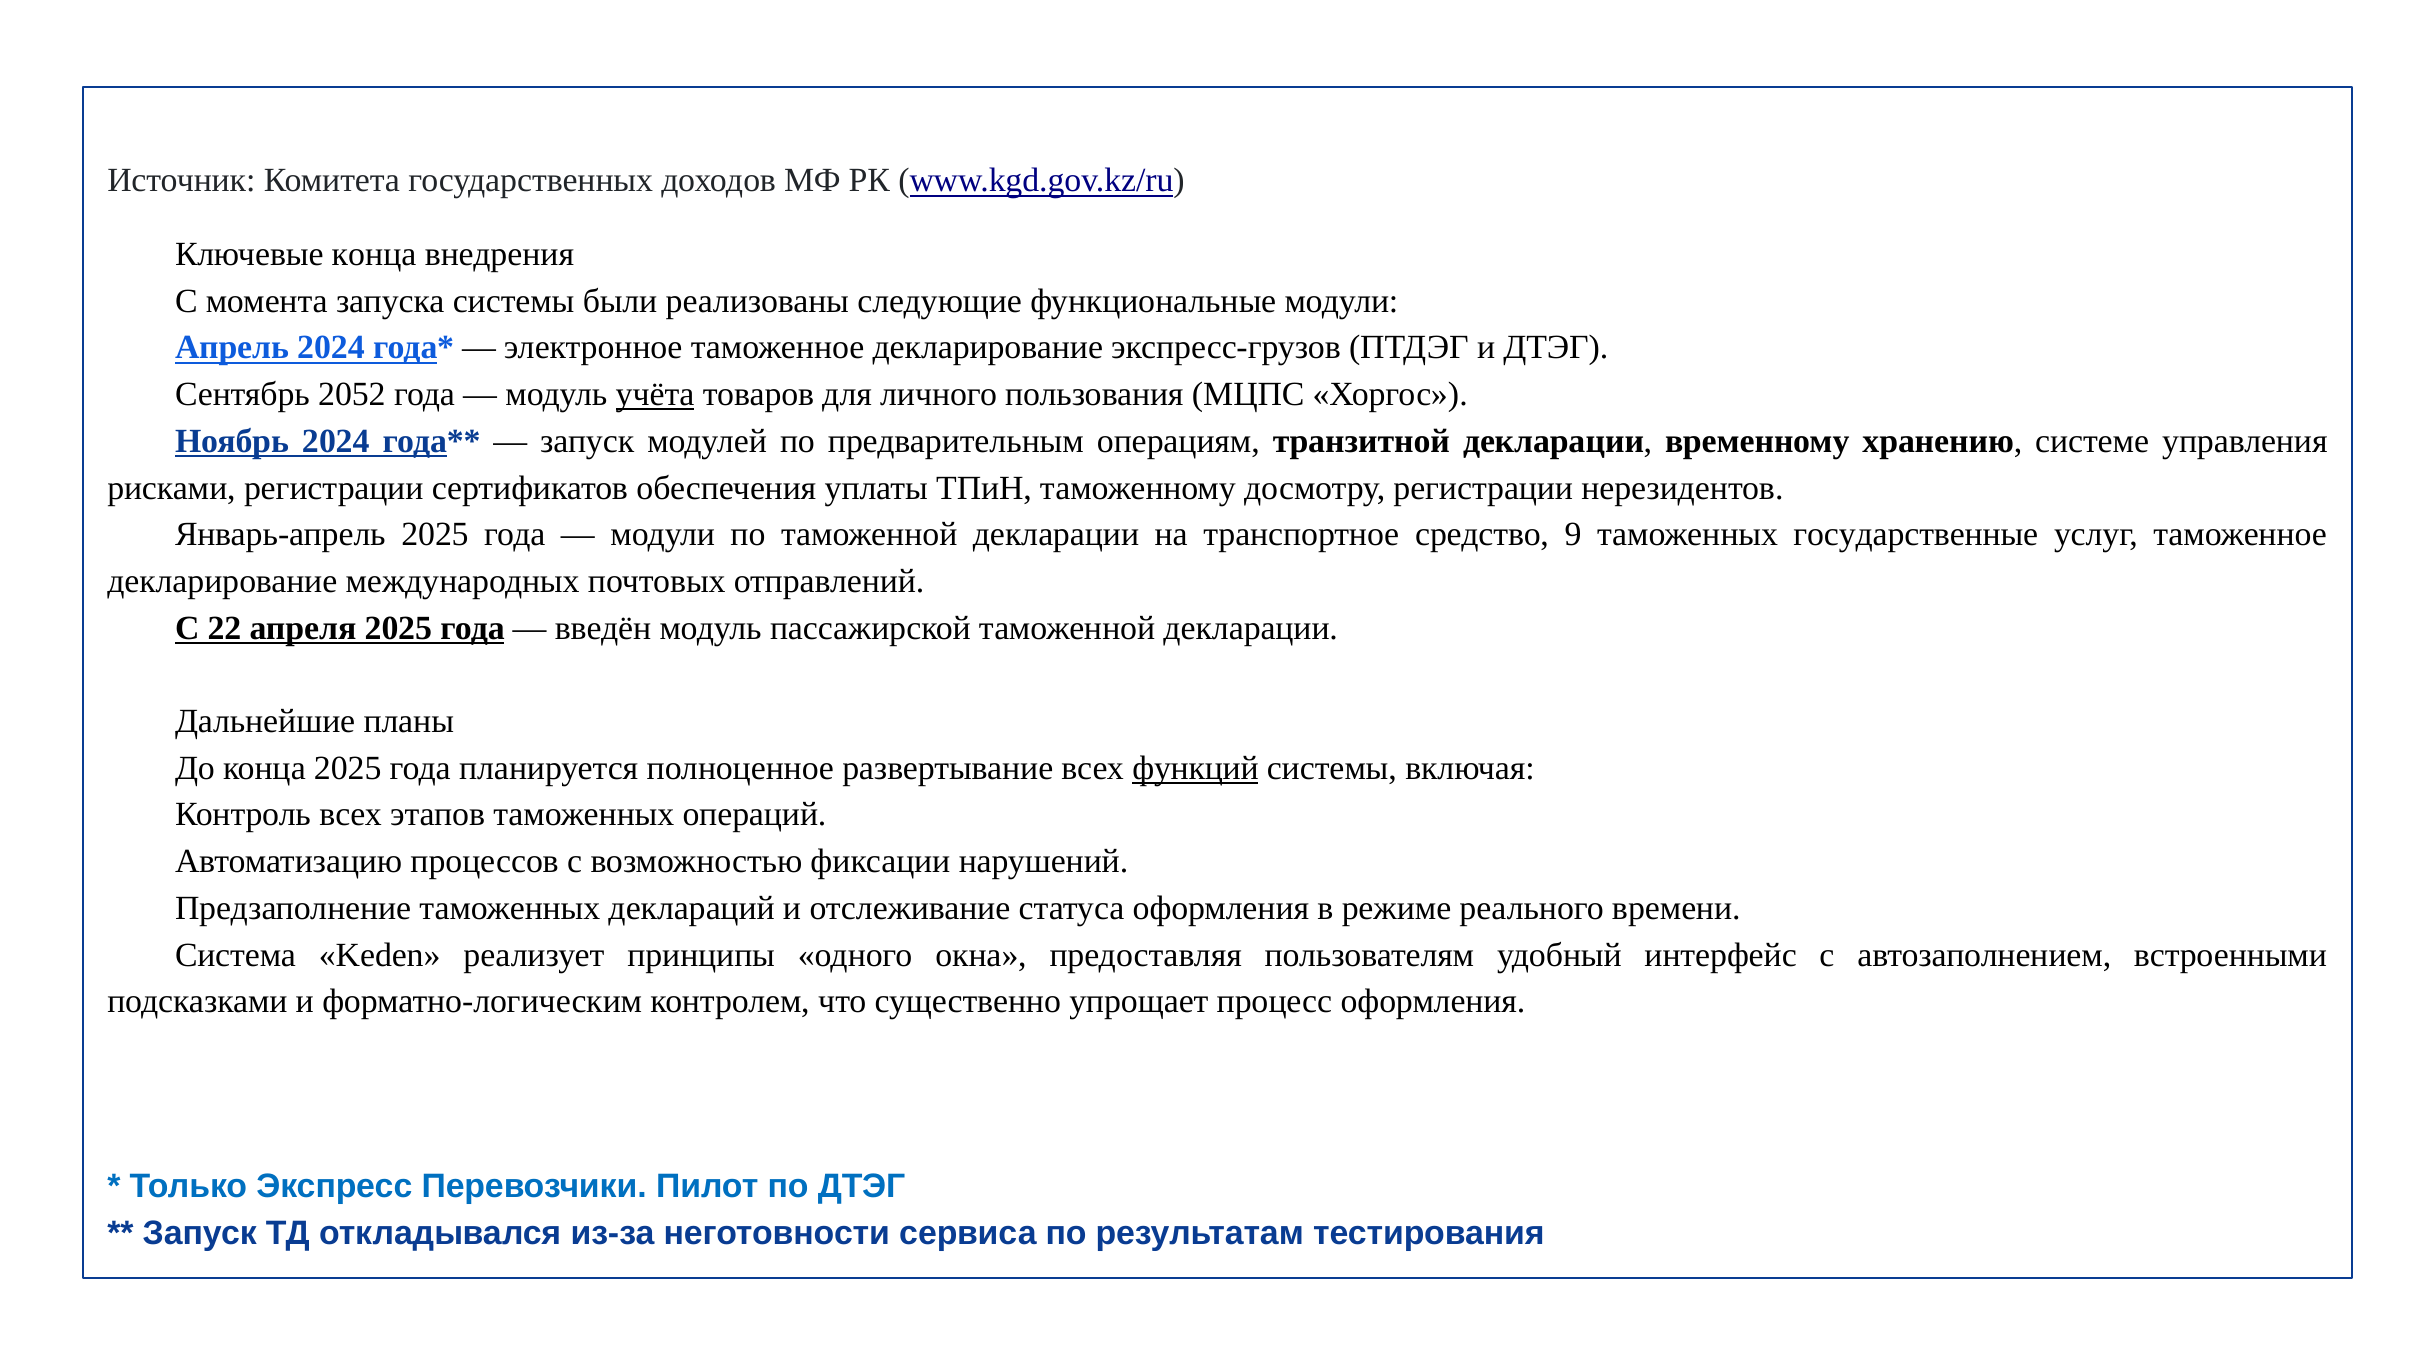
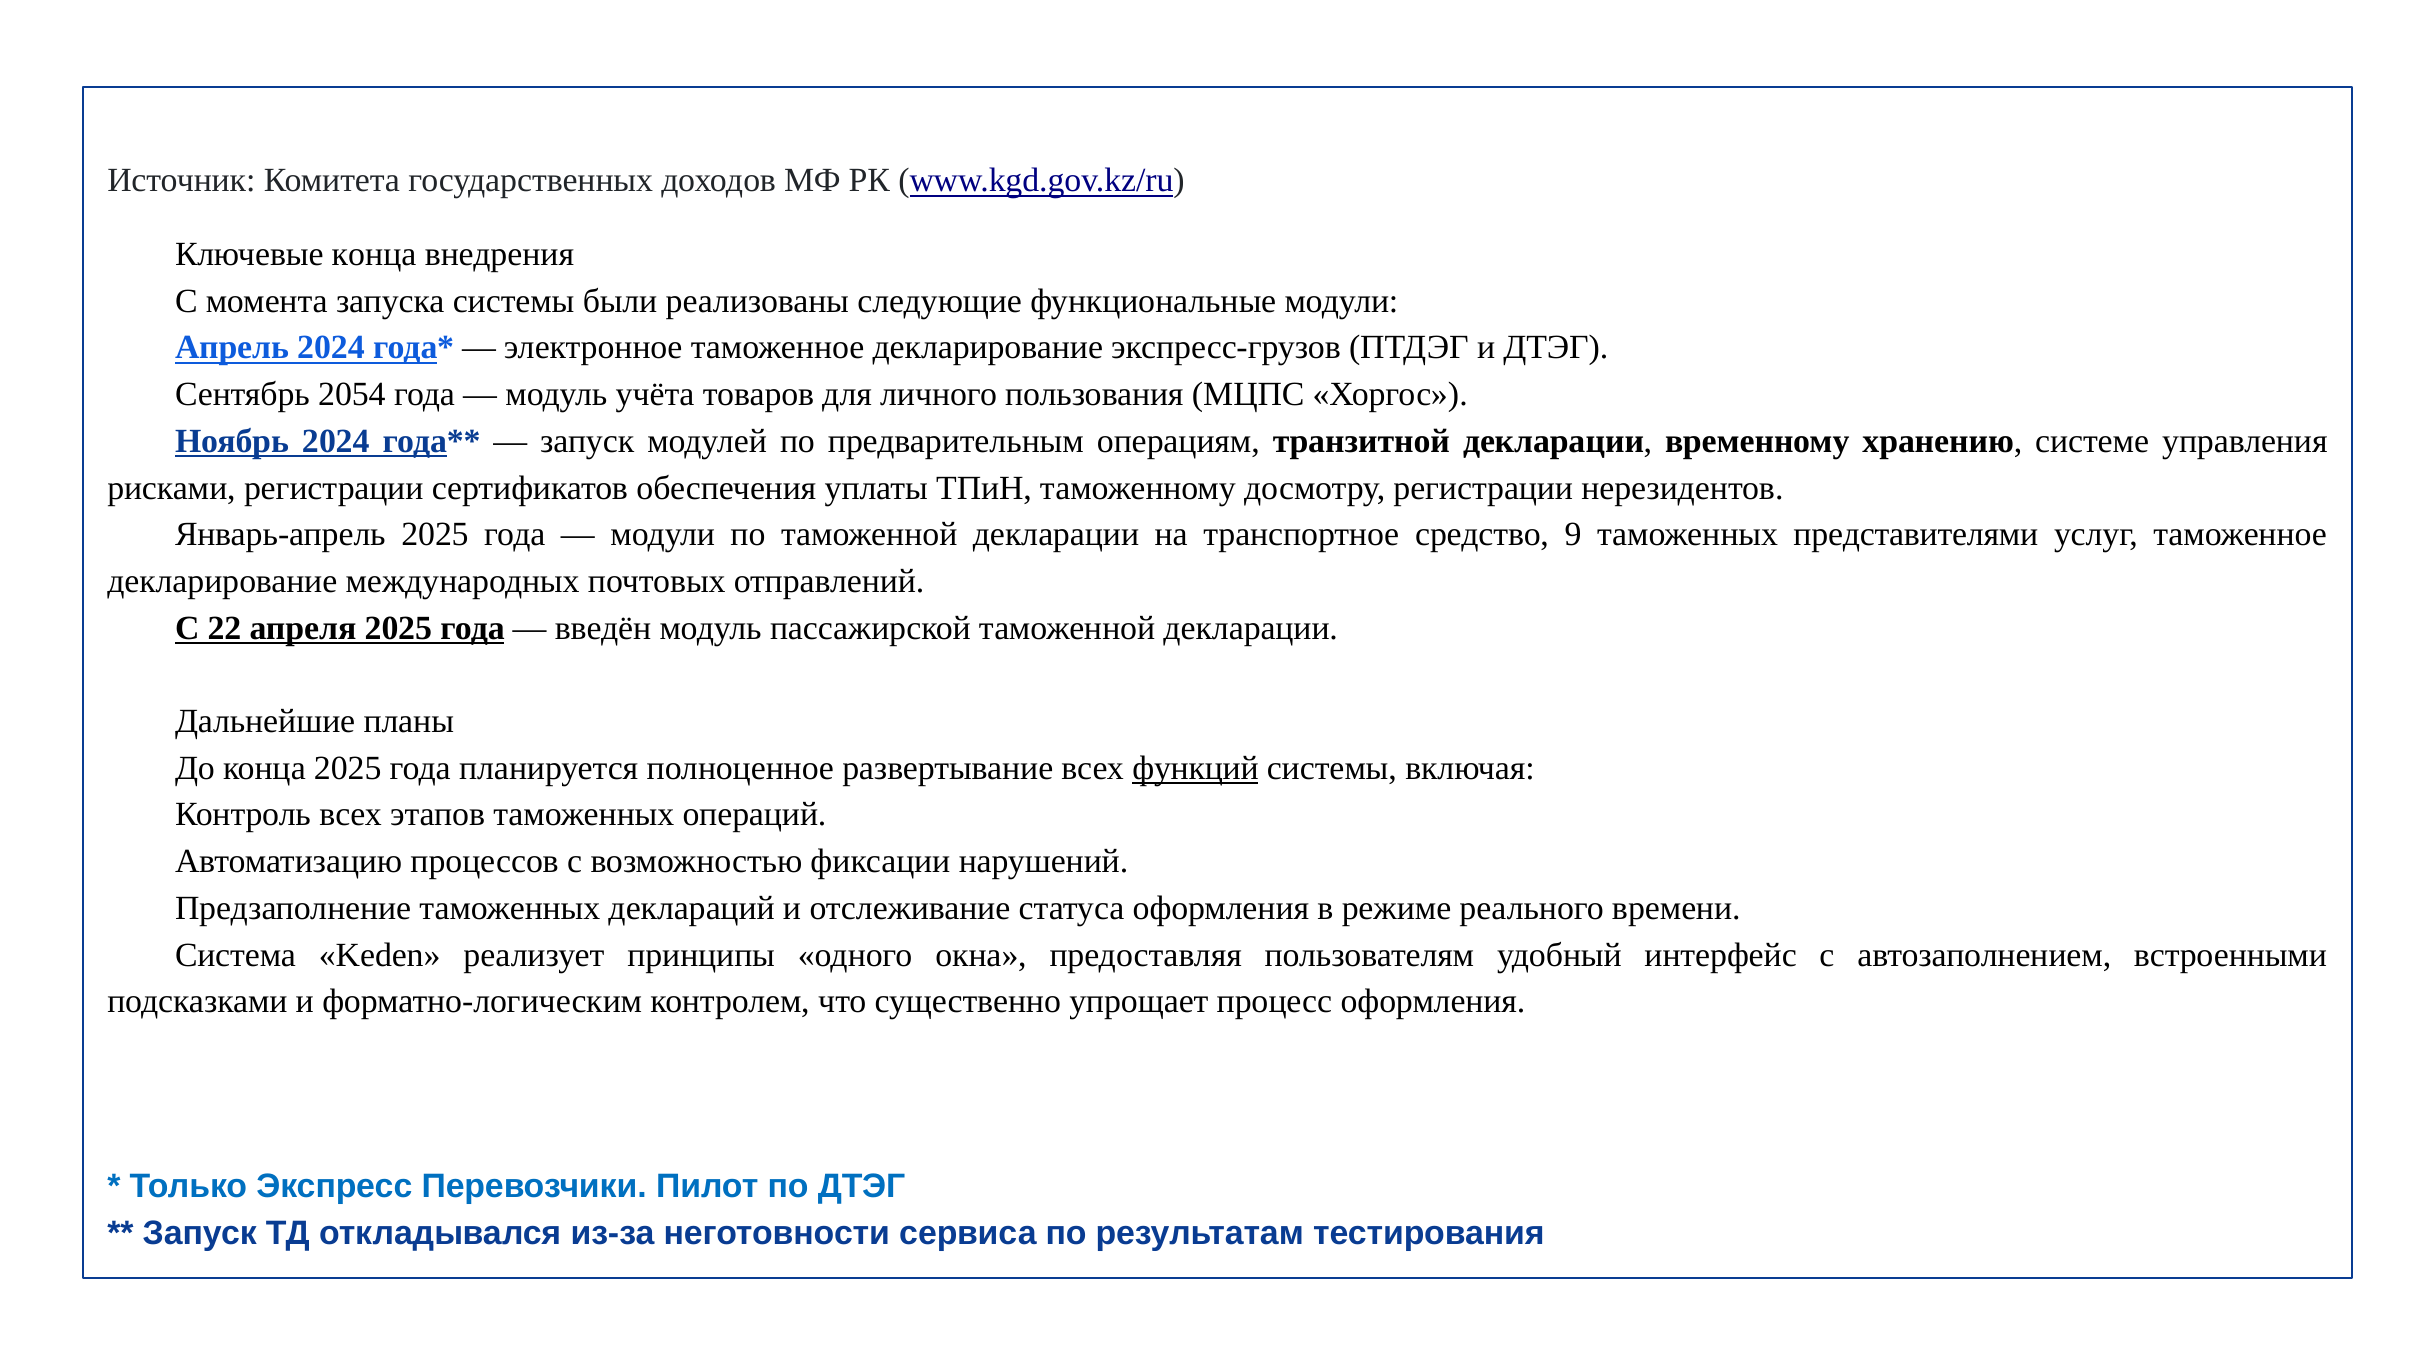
2052: 2052 -> 2054
учёта underline: present -> none
государственные: государственные -> представителями
